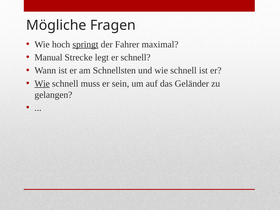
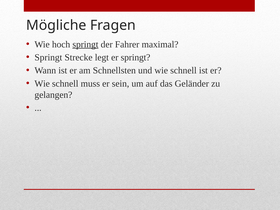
Manual at (48, 57): Manual -> Springt
er schnell: schnell -> springt
Wie at (42, 84) underline: present -> none
